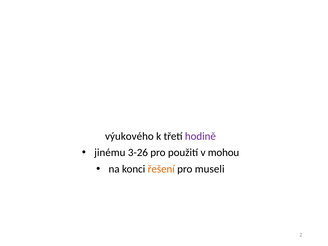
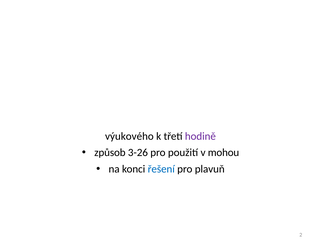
jinému: jinému -> způsob
řešení colour: orange -> blue
museli: museli -> plavuň
